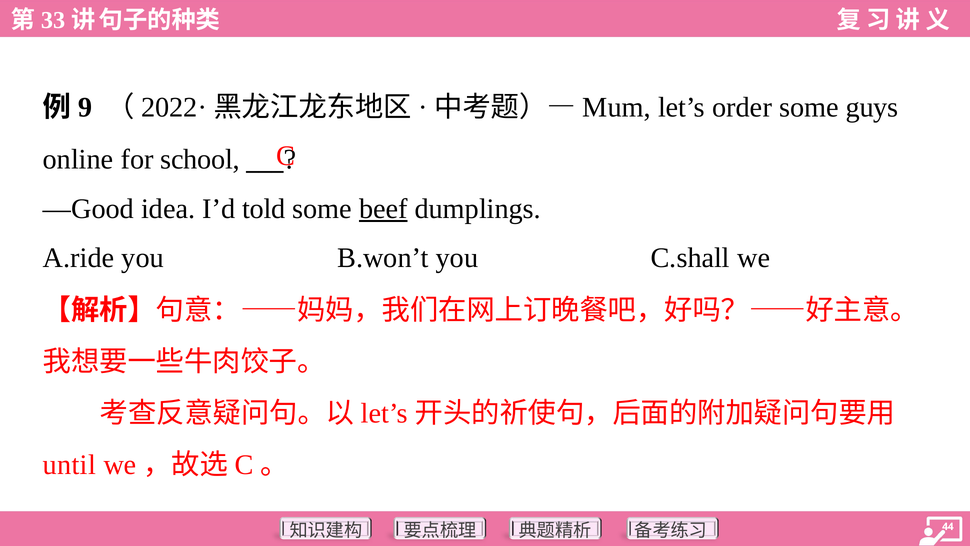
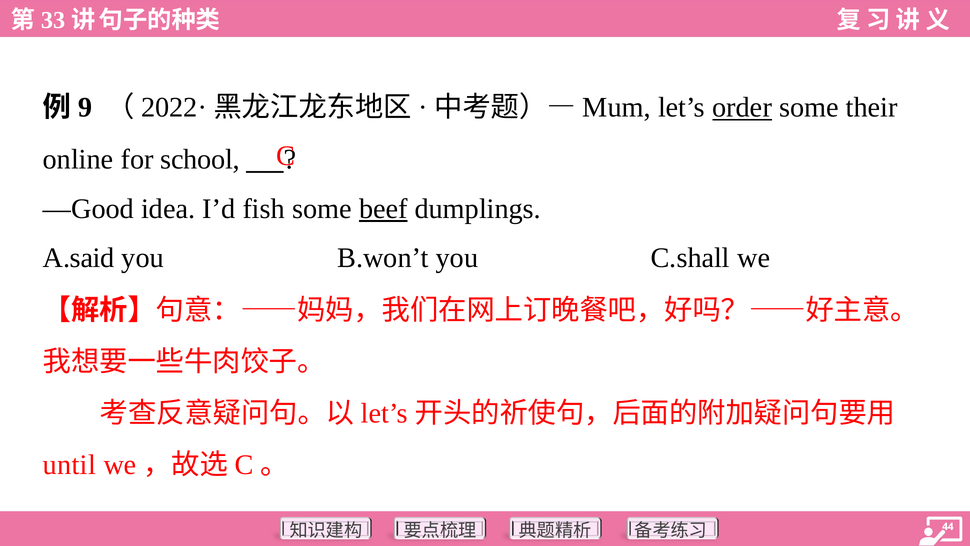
order underline: none -> present
guys: guys -> their
told: told -> fish
A.ride: A.ride -> A.said
